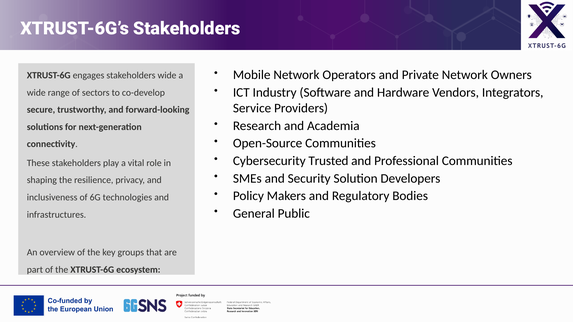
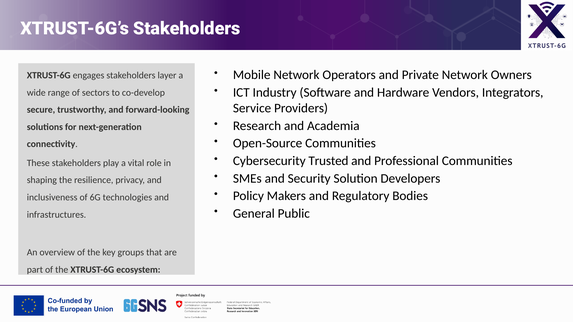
stakeholders wide: wide -> layer
